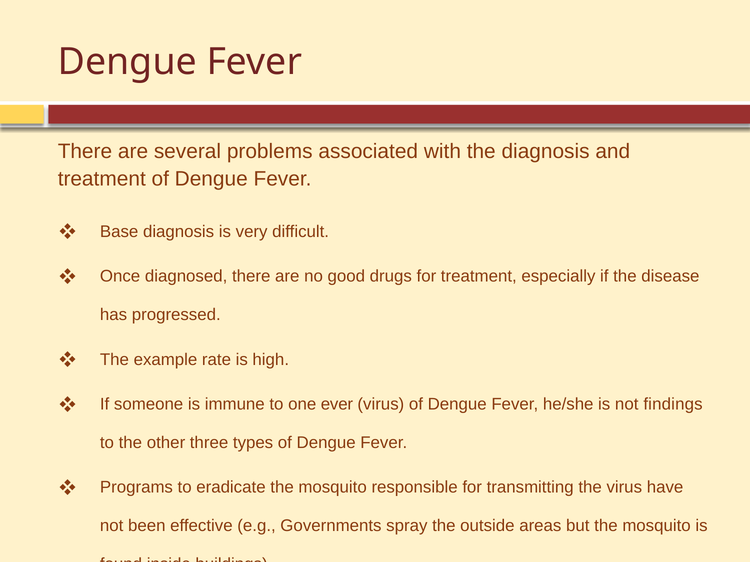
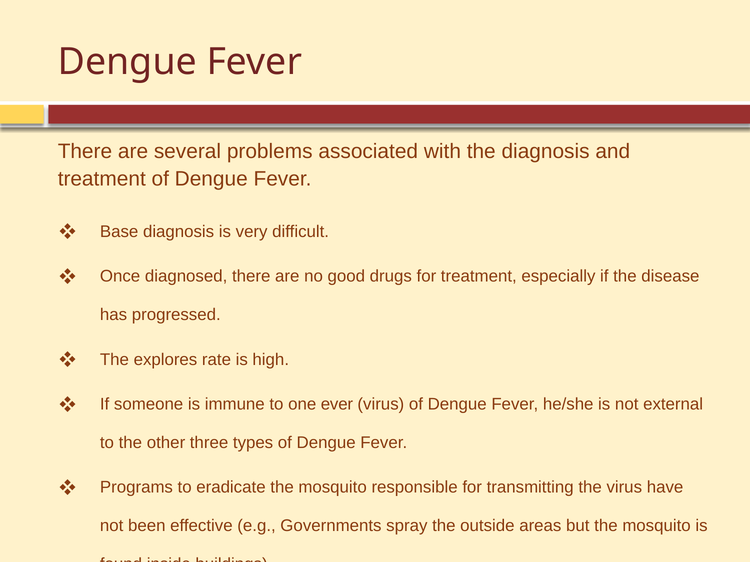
example: example -> explores
findings: findings -> external
